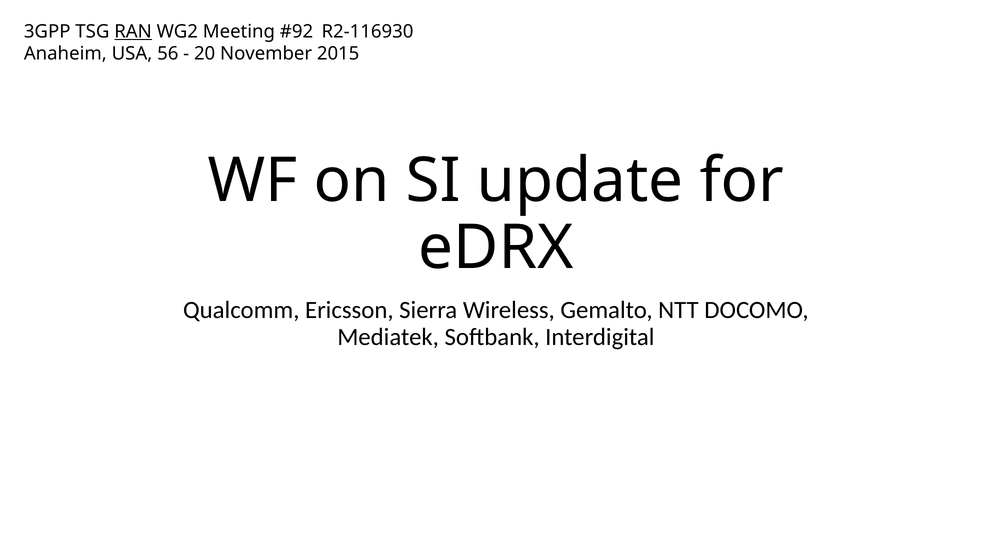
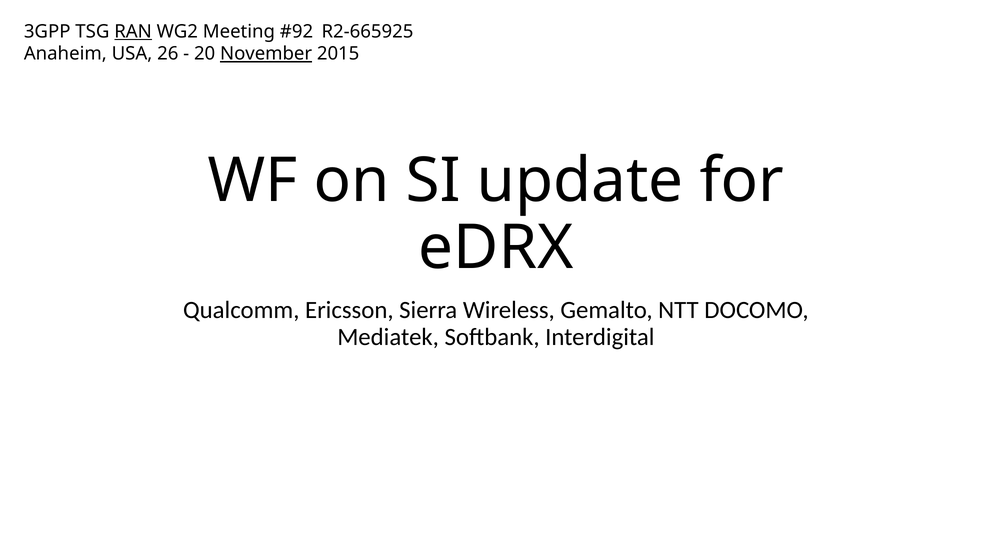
R2-116930: R2-116930 -> R2-665925
56: 56 -> 26
November underline: none -> present
